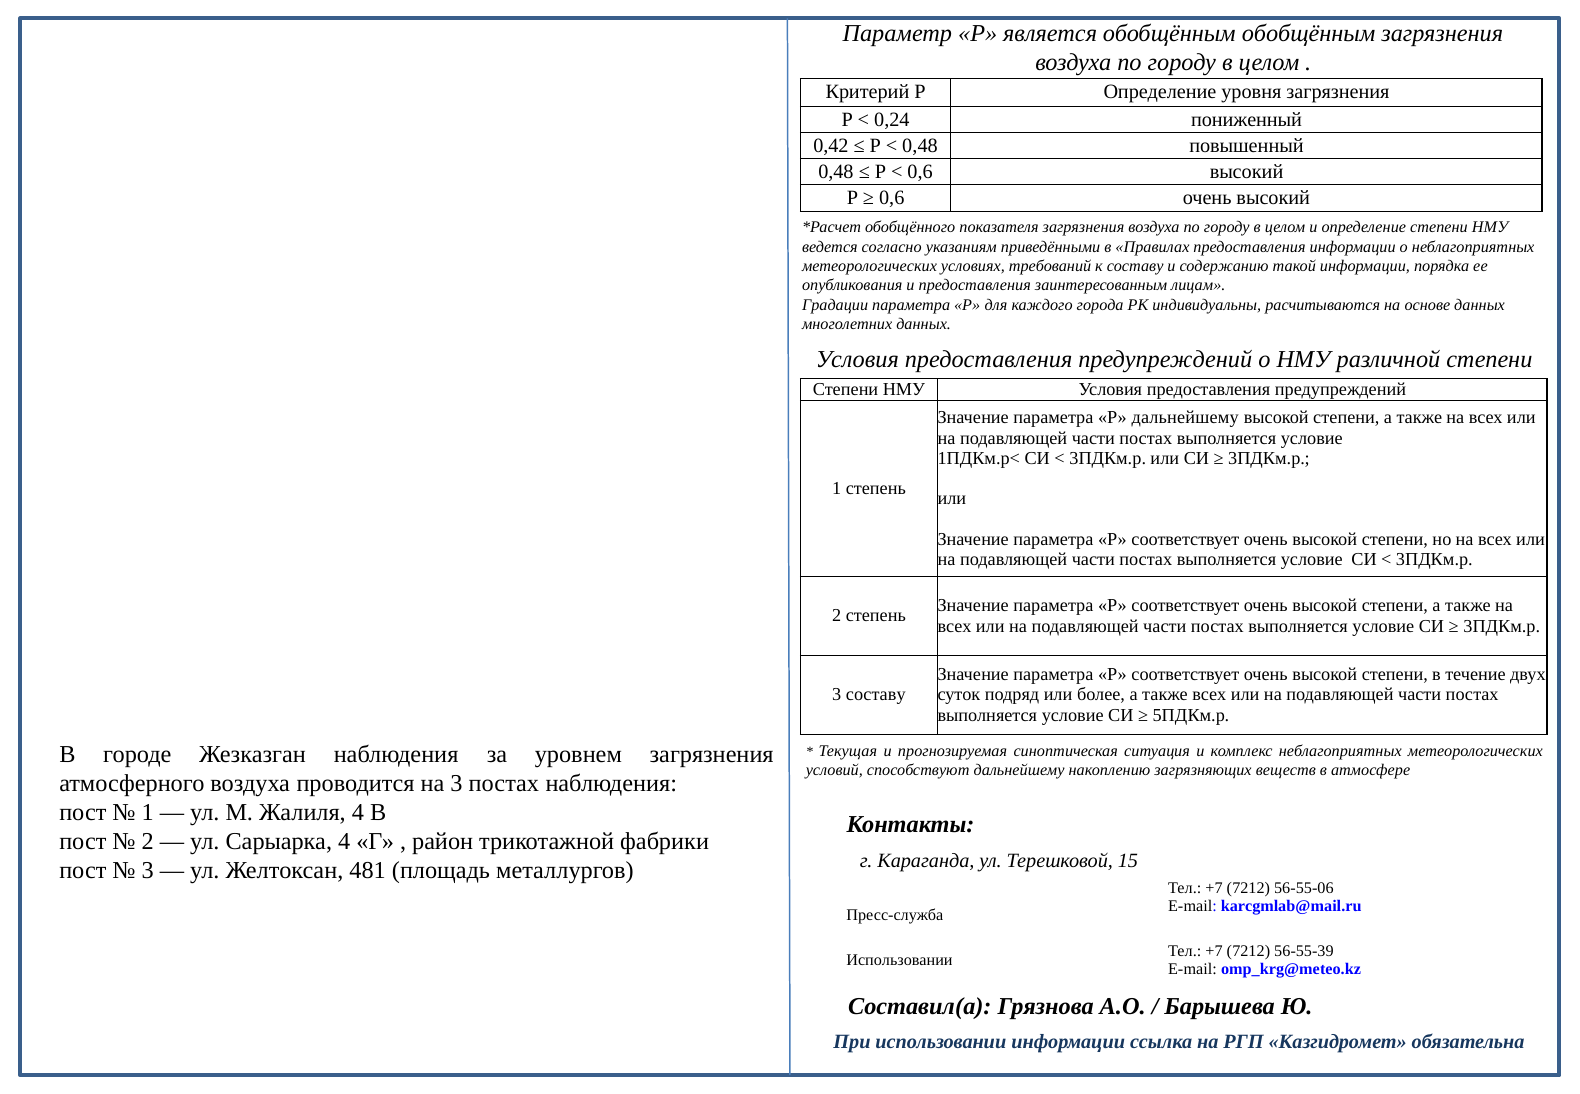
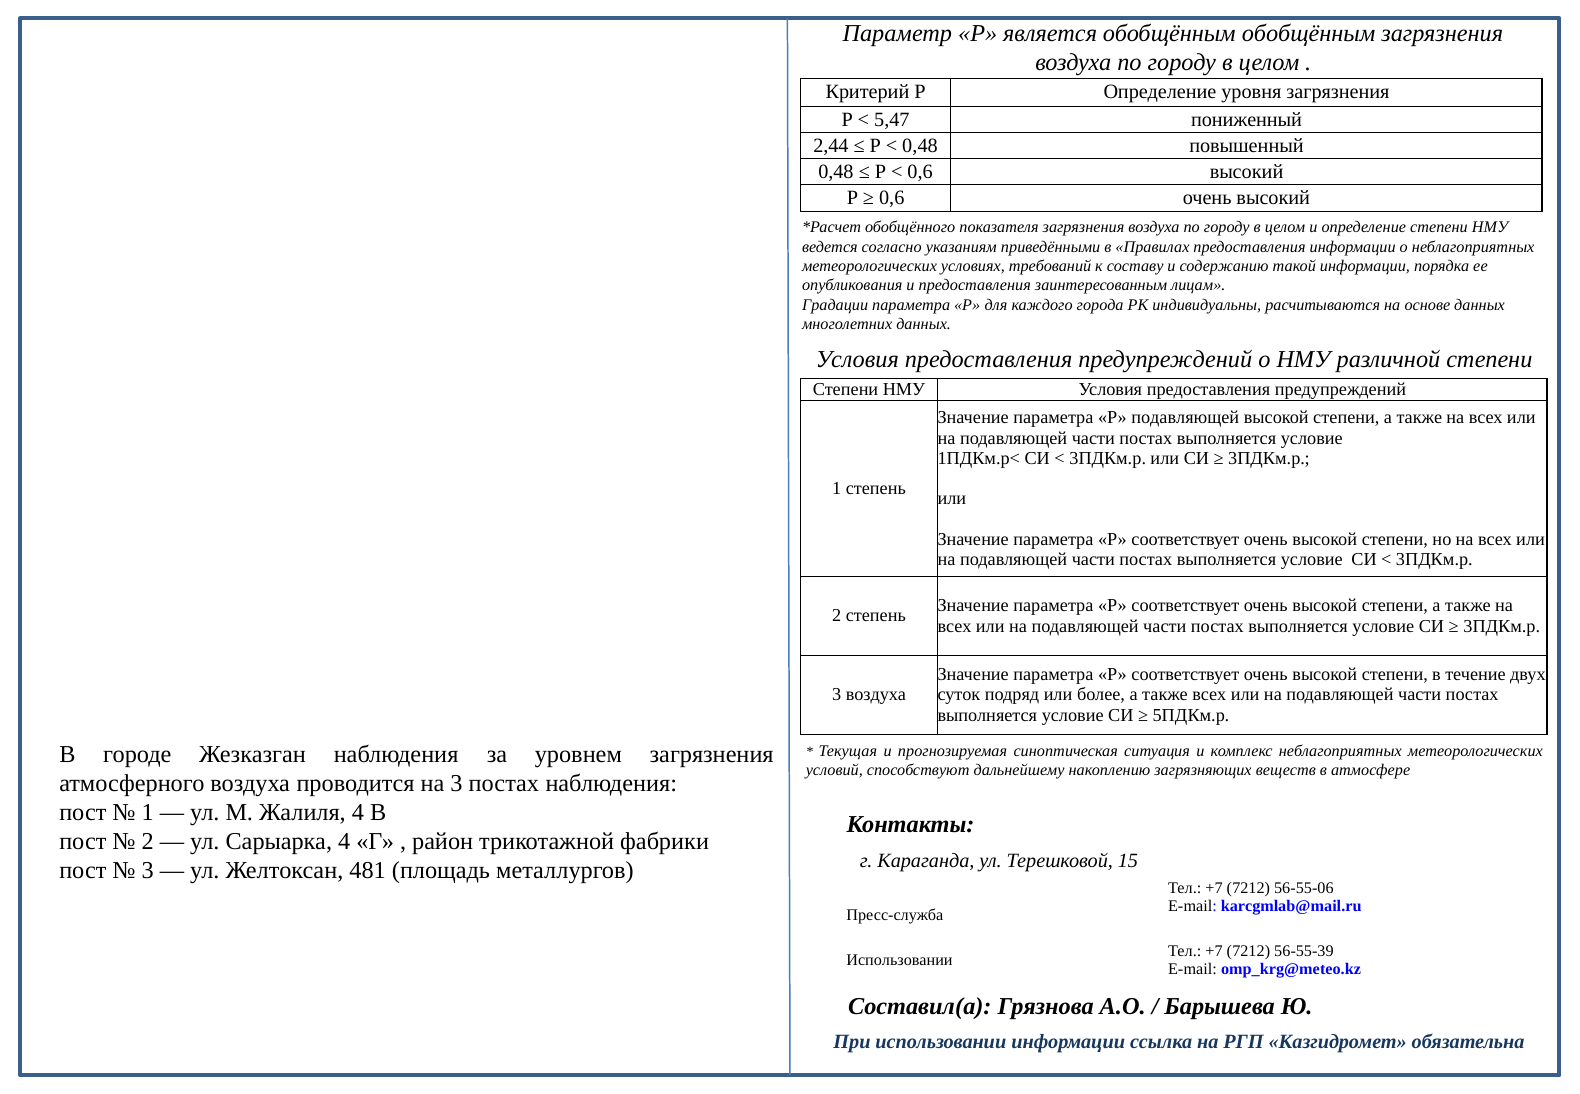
0,24: 0,24 -> 5,47
0,42: 0,42 -> 2,44
Р дальнейшему: дальнейшему -> подавляющей
3 составу: составу -> воздуха
